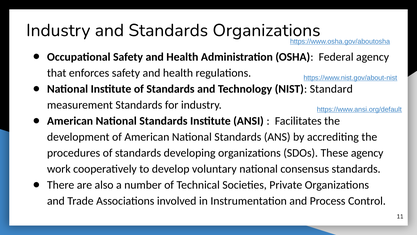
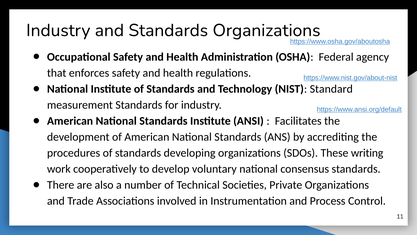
These agency: agency -> writing
